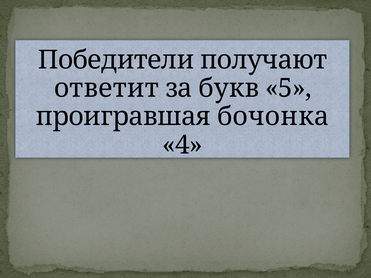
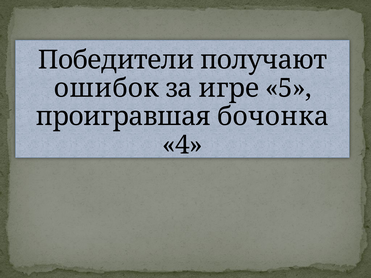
ответит: ответит -> ошибок
букв: букв -> игре
